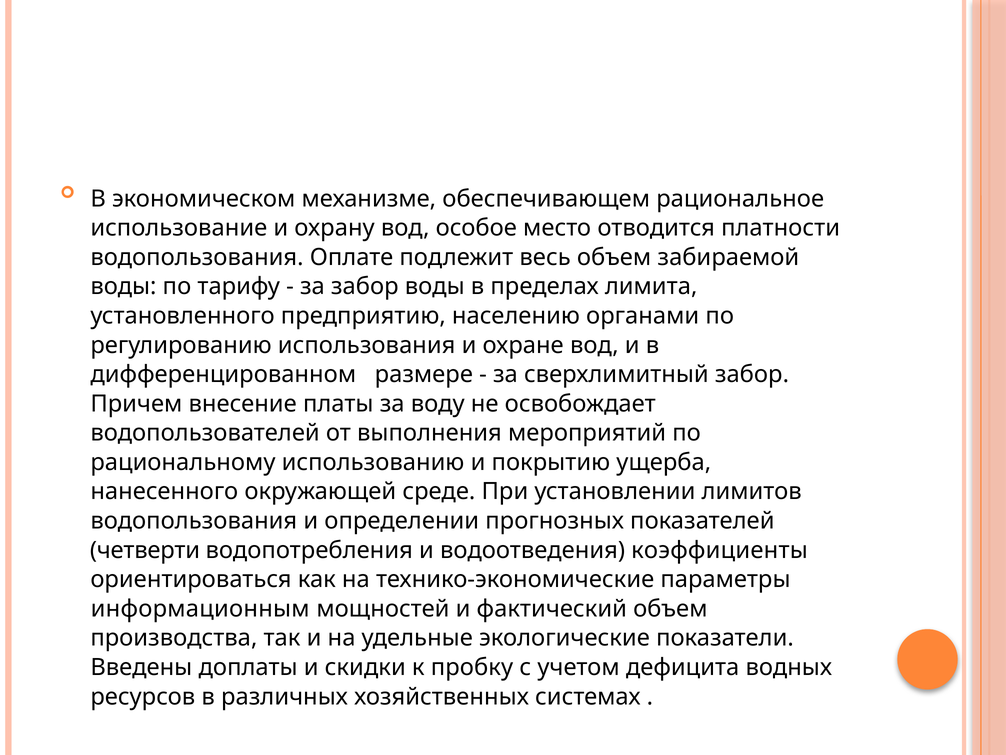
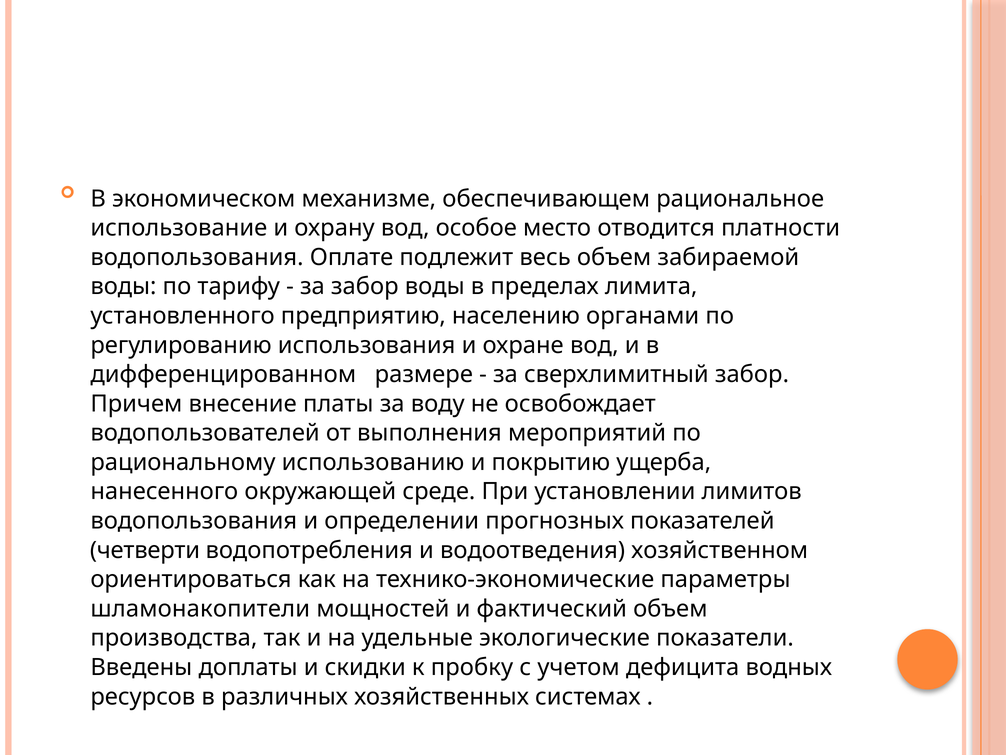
коэффициенты: коэффициенты -> хозяйственном
информационным: информационным -> шламонакопители
